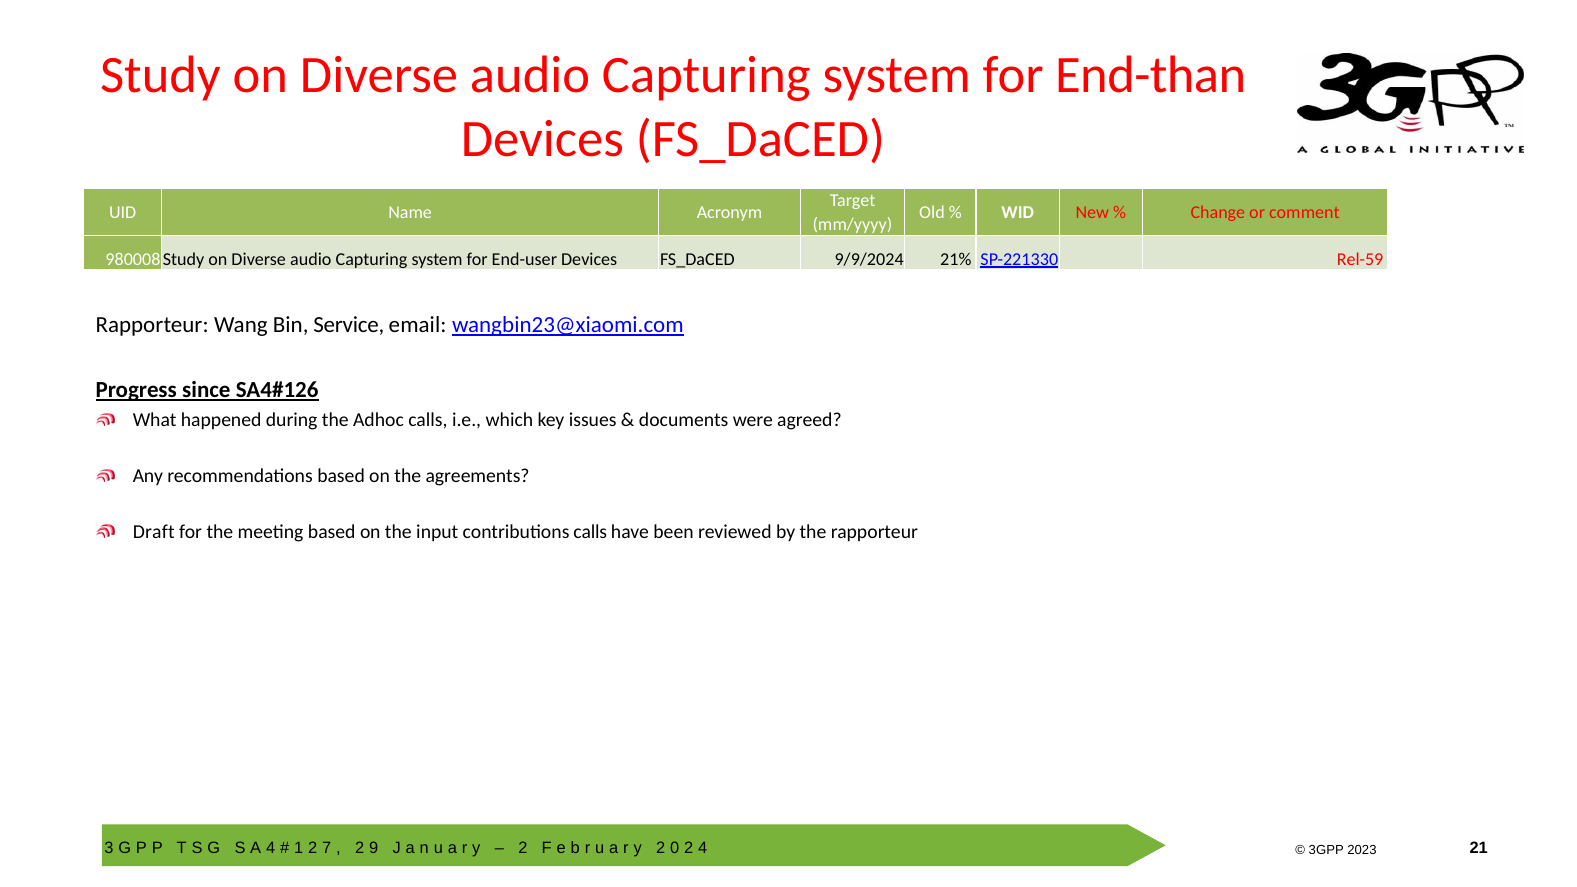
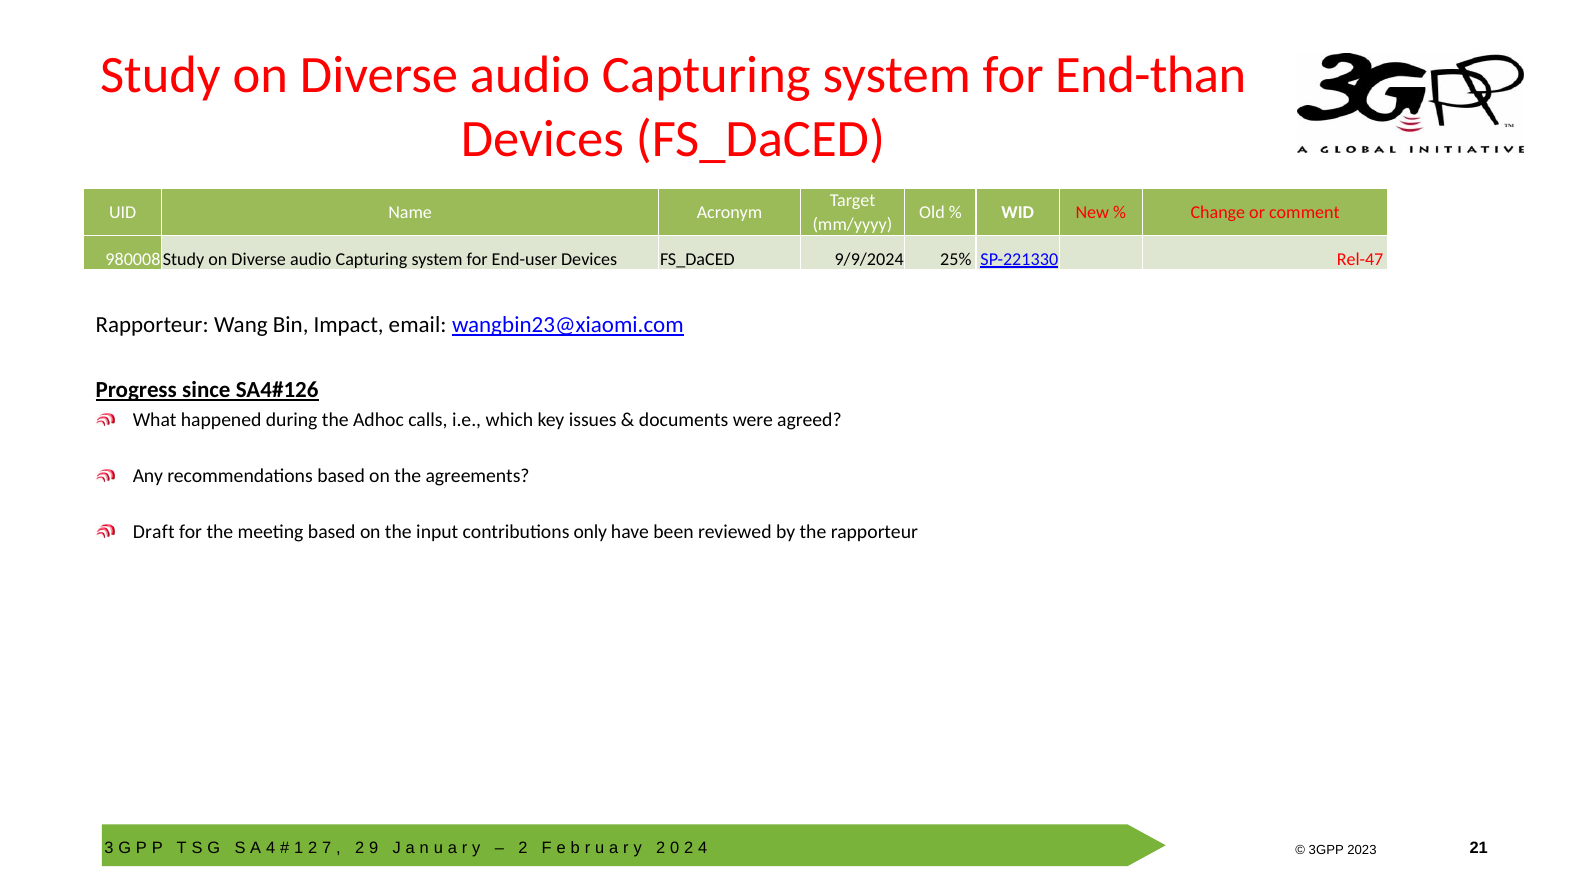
21%: 21% -> 25%
Rel-59: Rel-59 -> Rel-47
Service: Service -> Impact
contributions calls: calls -> only
